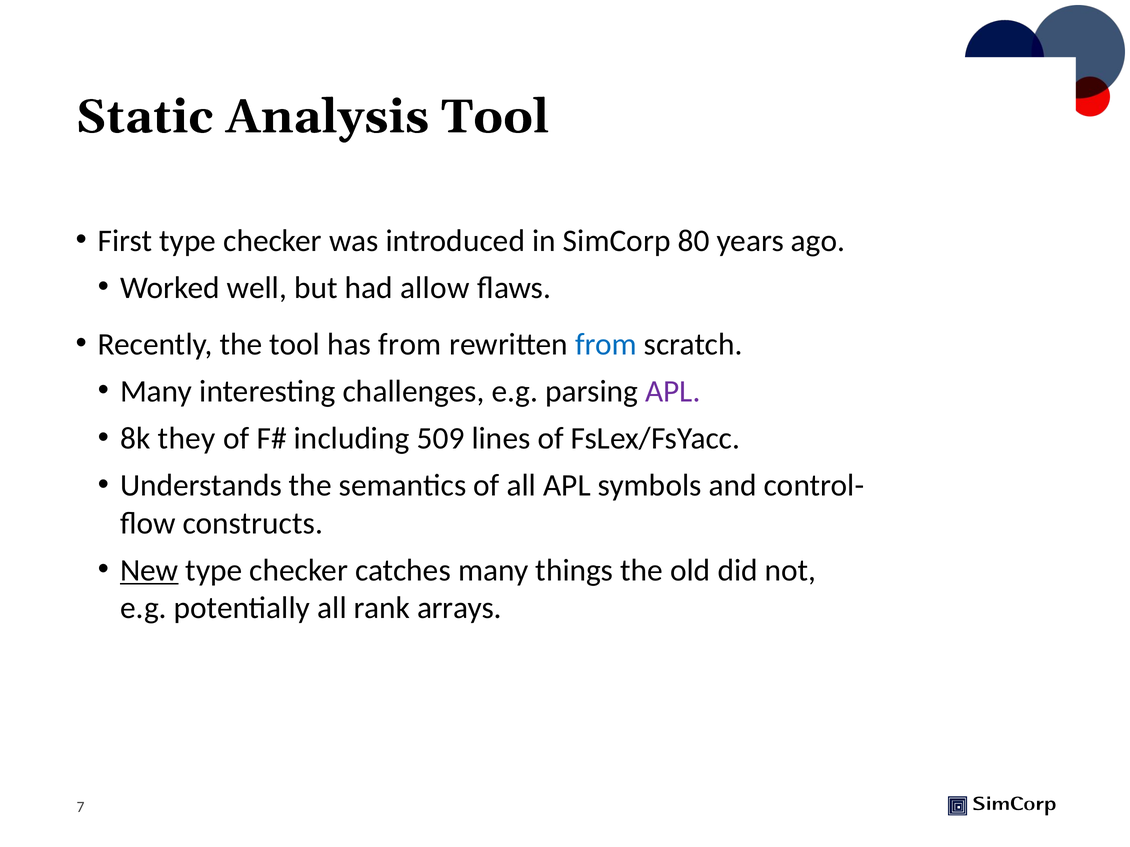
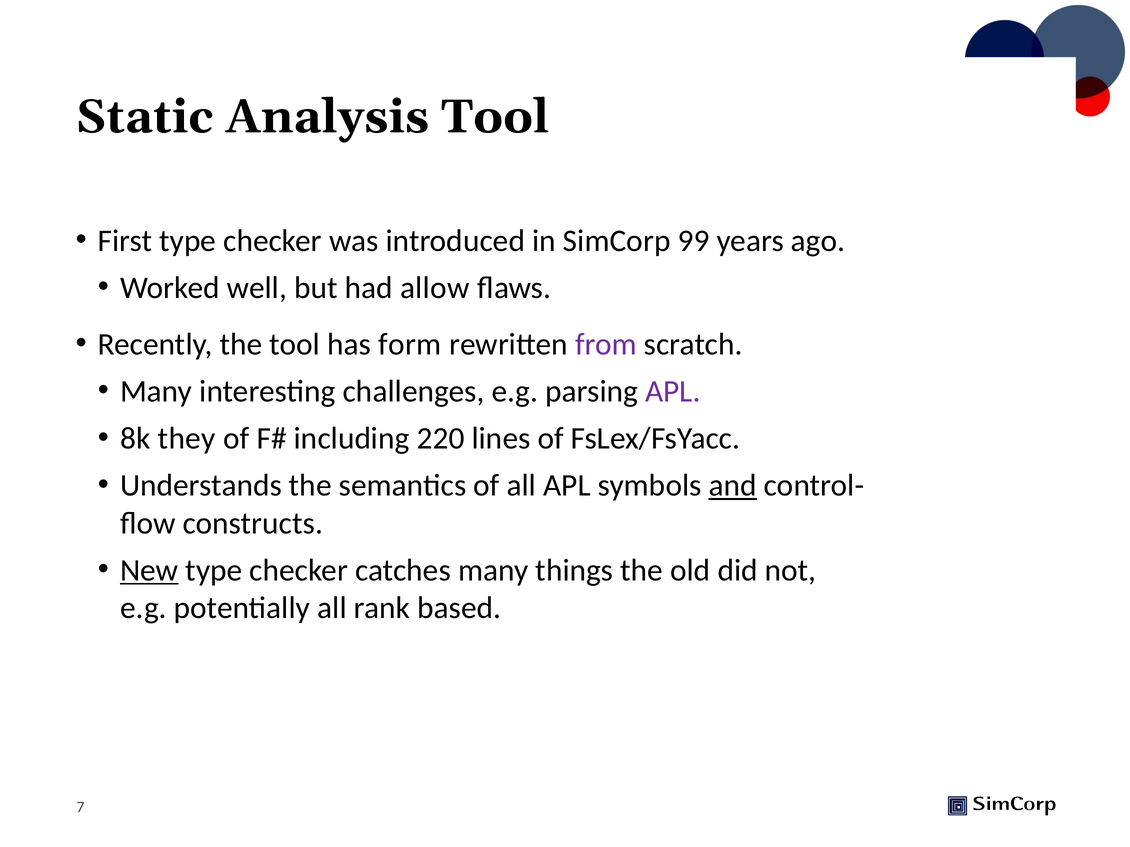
80: 80 -> 99
has from: from -> form
from at (606, 344) colour: blue -> purple
509: 509 -> 220
and underline: none -> present
arrays: arrays -> based
